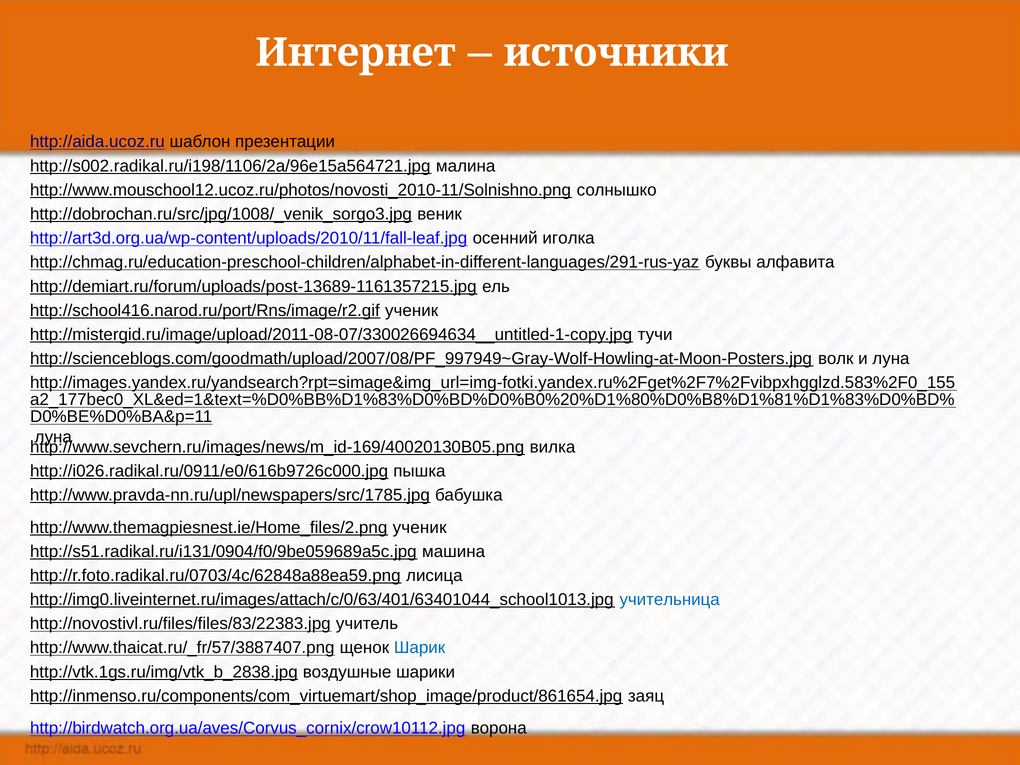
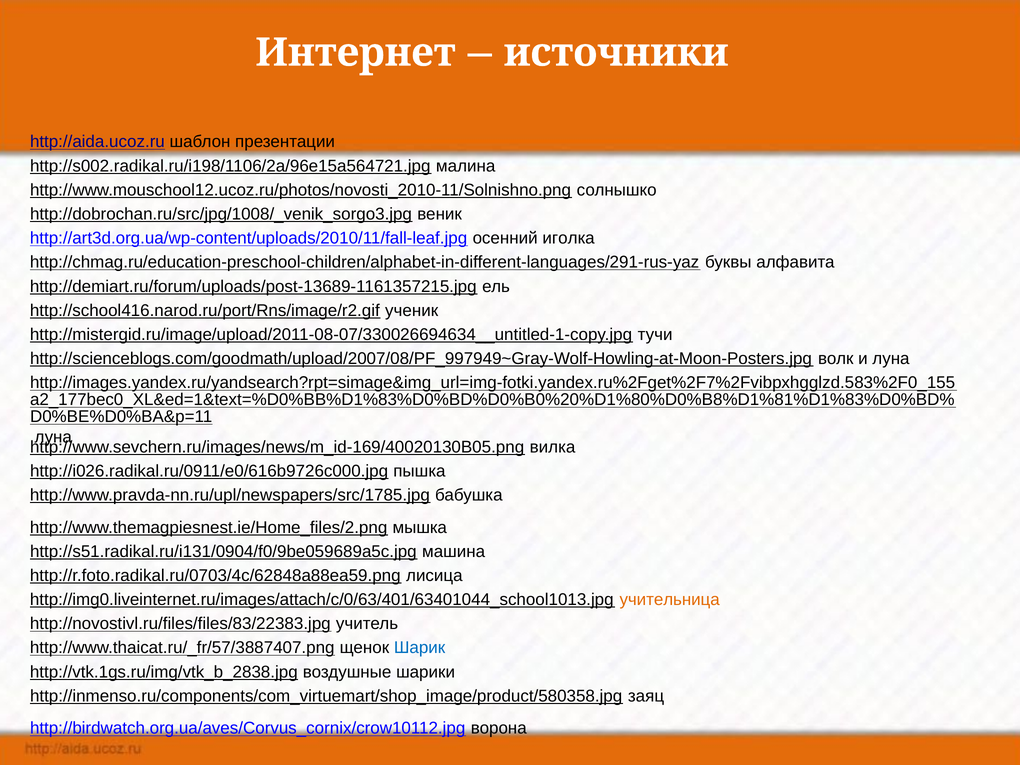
http://www.themagpiesnest.ie/Home_files/2.png ученик: ученик -> мышка
учительница colour: blue -> orange
http://inmenso.ru/components/com_virtuemart/shop_image/product/861654.jpg: http://inmenso.ru/components/com_virtuemart/shop_image/product/861654.jpg -> http://inmenso.ru/components/com_virtuemart/shop_image/product/580358.jpg
